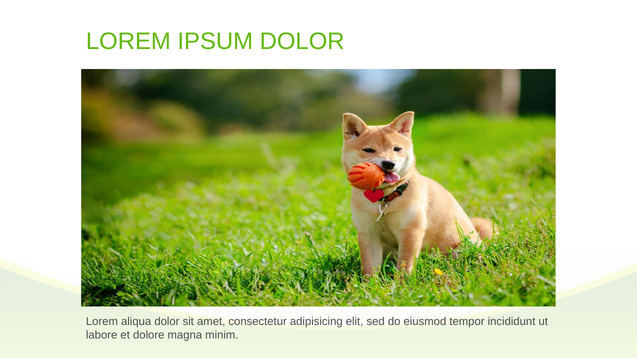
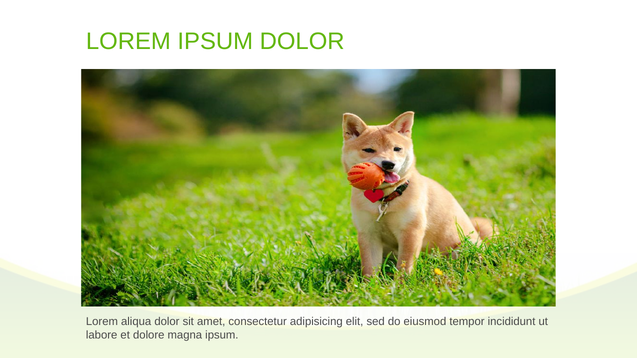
magna minim: minim -> ipsum
